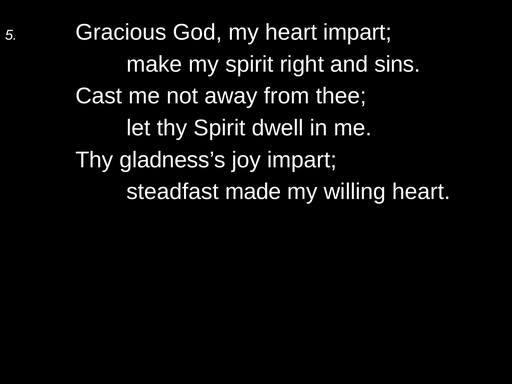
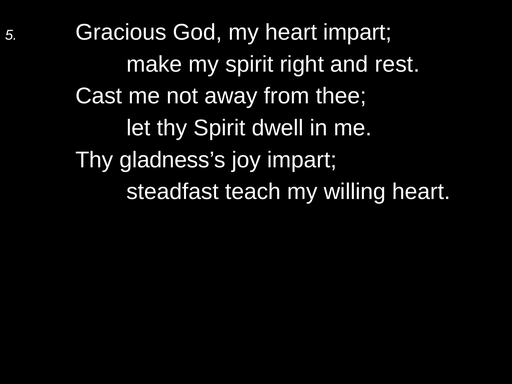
sins: sins -> rest
made: made -> teach
